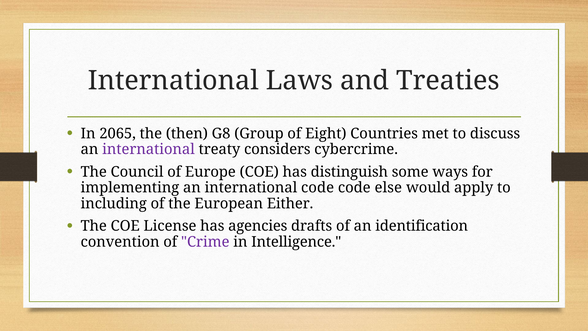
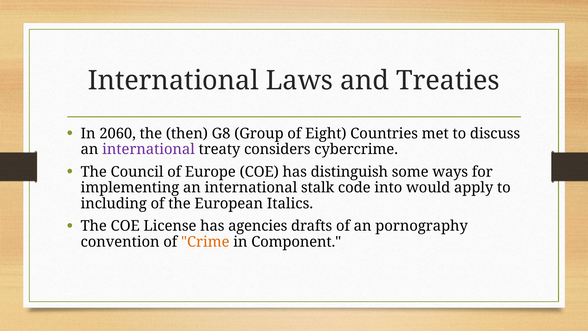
2065: 2065 -> 2060
international code: code -> stalk
else: else -> into
Either: Either -> Italics
identification: identification -> pornography
Crime colour: purple -> orange
Intelligence: Intelligence -> Component
